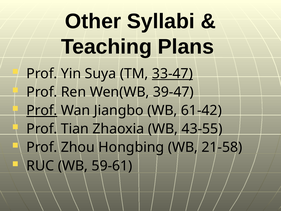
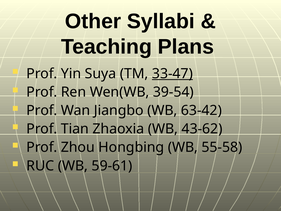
39-47: 39-47 -> 39-54
Prof at (42, 110) underline: present -> none
61-42: 61-42 -> 63-42
43-55: 43-55 -> 43-62
21-58: 21-58 -> 55-58
